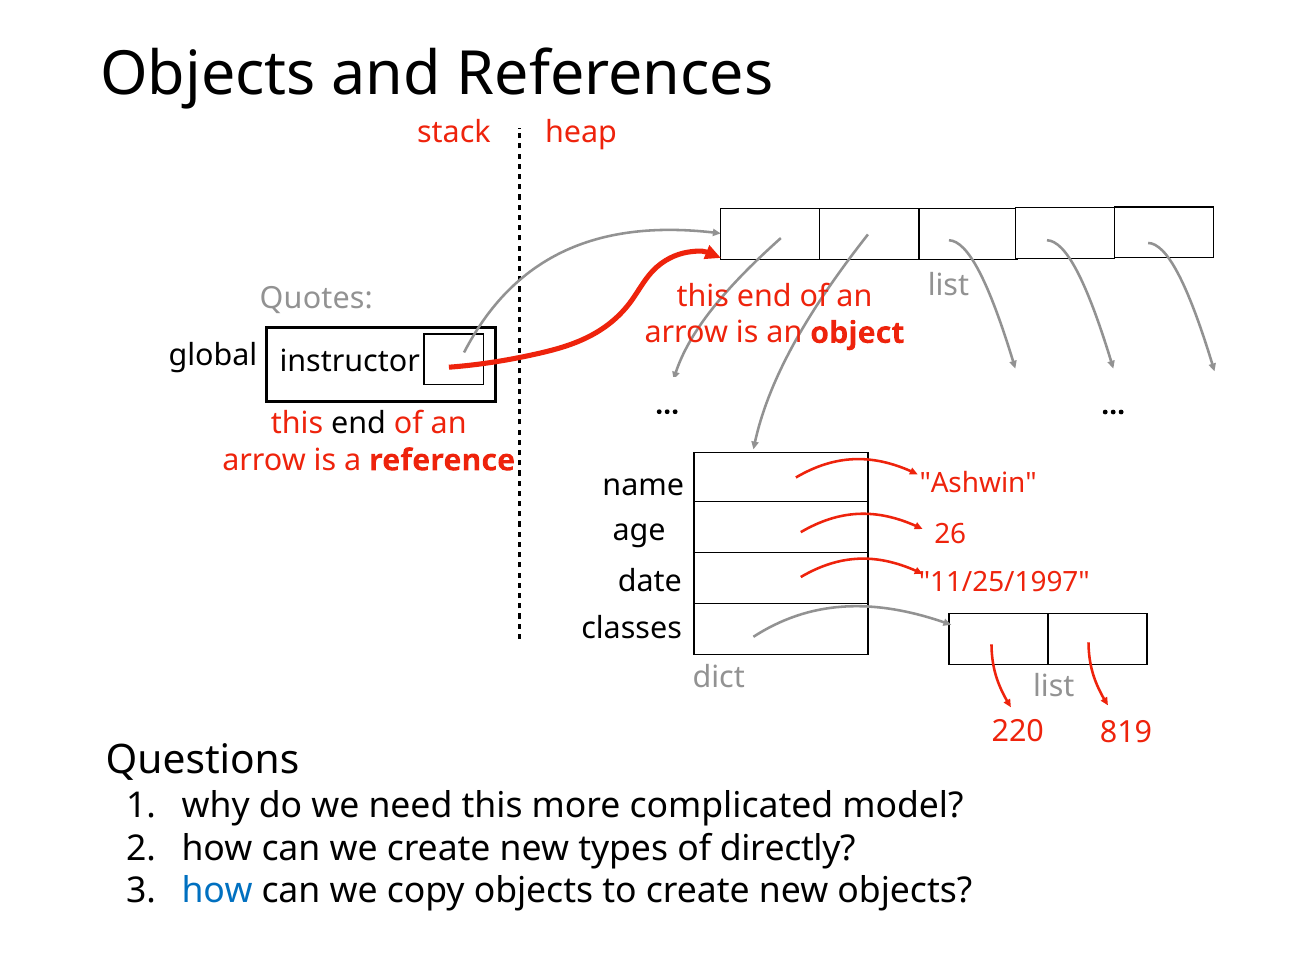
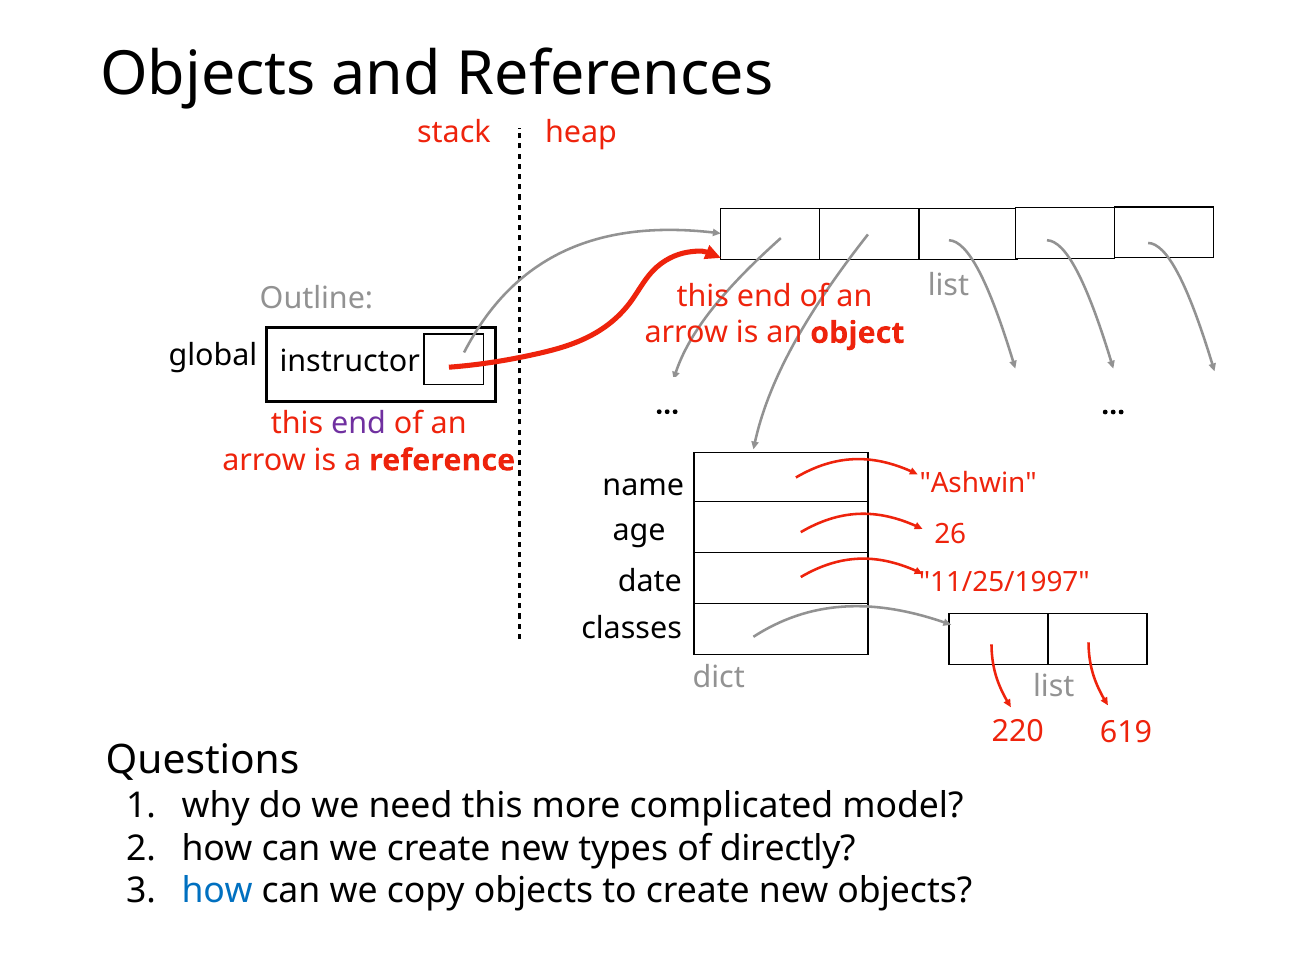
Quotes: Quotes -> Outline
end at (359, 424) colour: black -> purple
819: 819 -> 619
